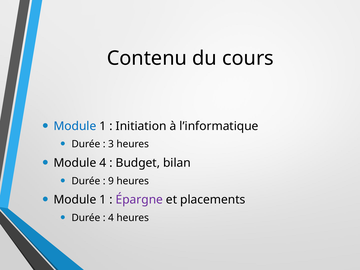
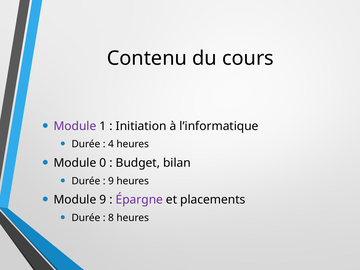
Module at (75, 126) colour: blue -> purple
3: 3 -> 4
Module 4: 4 -> 0
1 at (103, 200): 1 -> 9
4 at (111, 218): 4 -> 8
